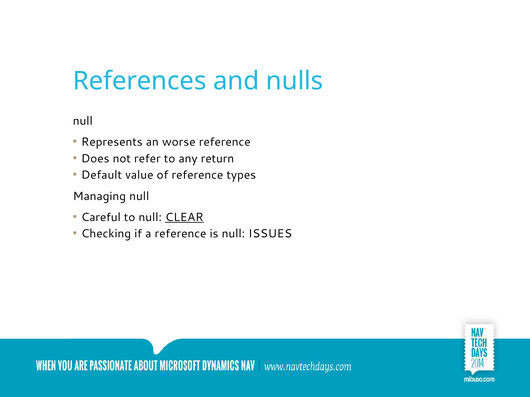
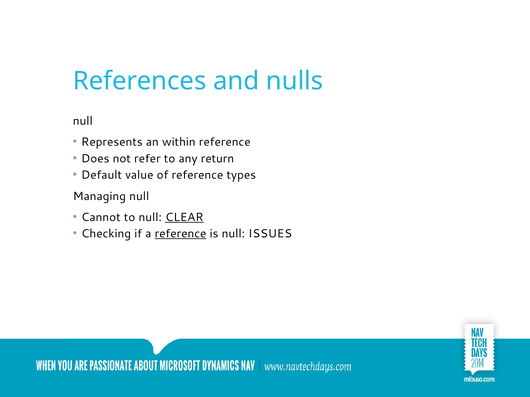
worse: worse -> within
Careful: Careful -> Cannot
reference at (180, 234) underline: none -> present
